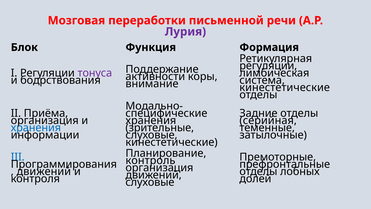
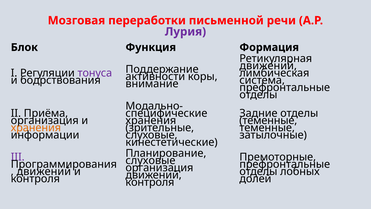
регуляции at (268, 66): регуляции -> движений
кинестетические at (285, 87): кинестетические -> префронтальные
серийная at (268, 120): серийная -> теменные
хранения at (36, 127) colour: blue -> orange
III colour: blue -> purple
контроль at (150, 160): контроль -> слуховые
слуховые at (150, 182): слуховые -> контроля
